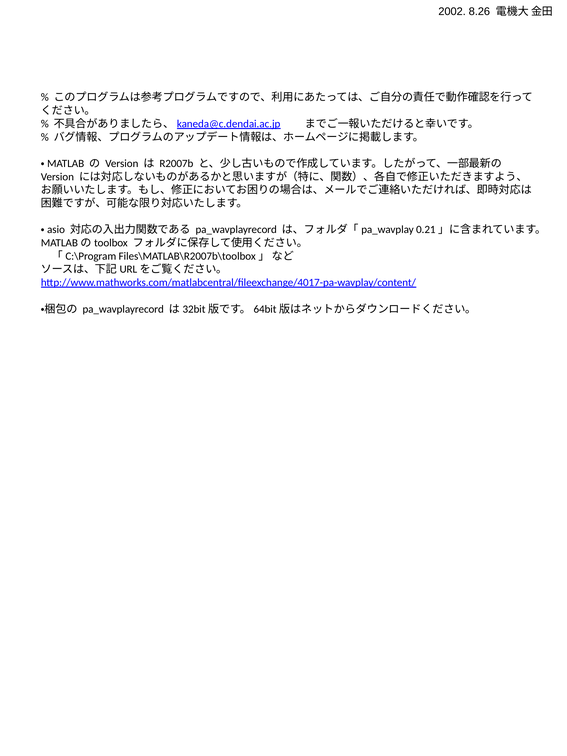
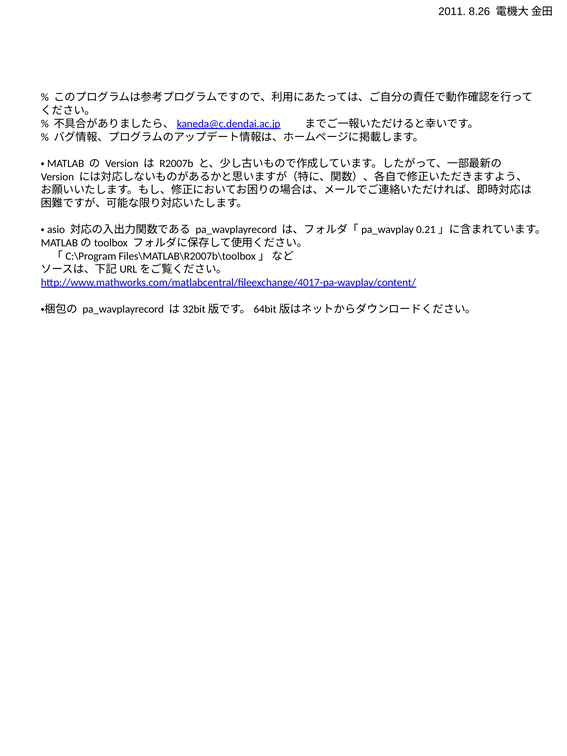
2002: 2002 -> 2011
